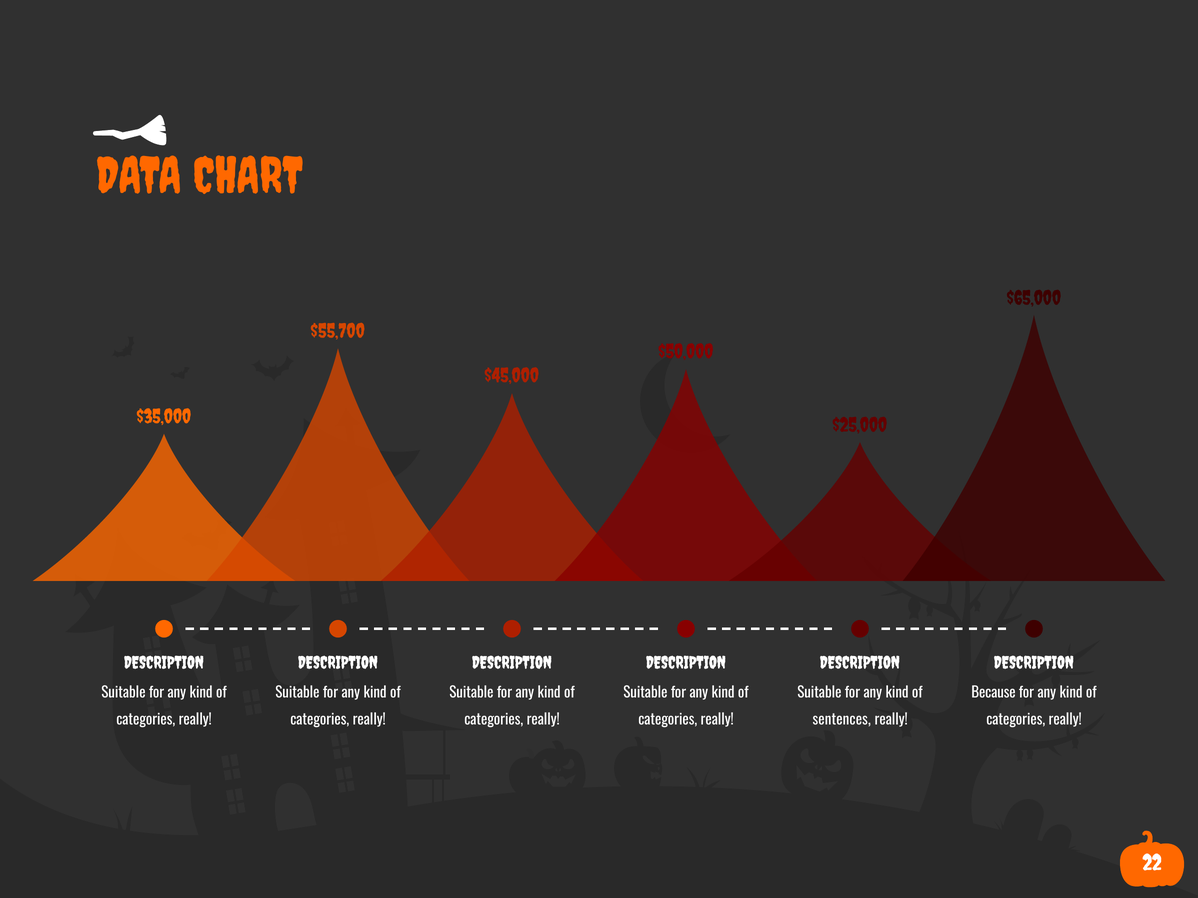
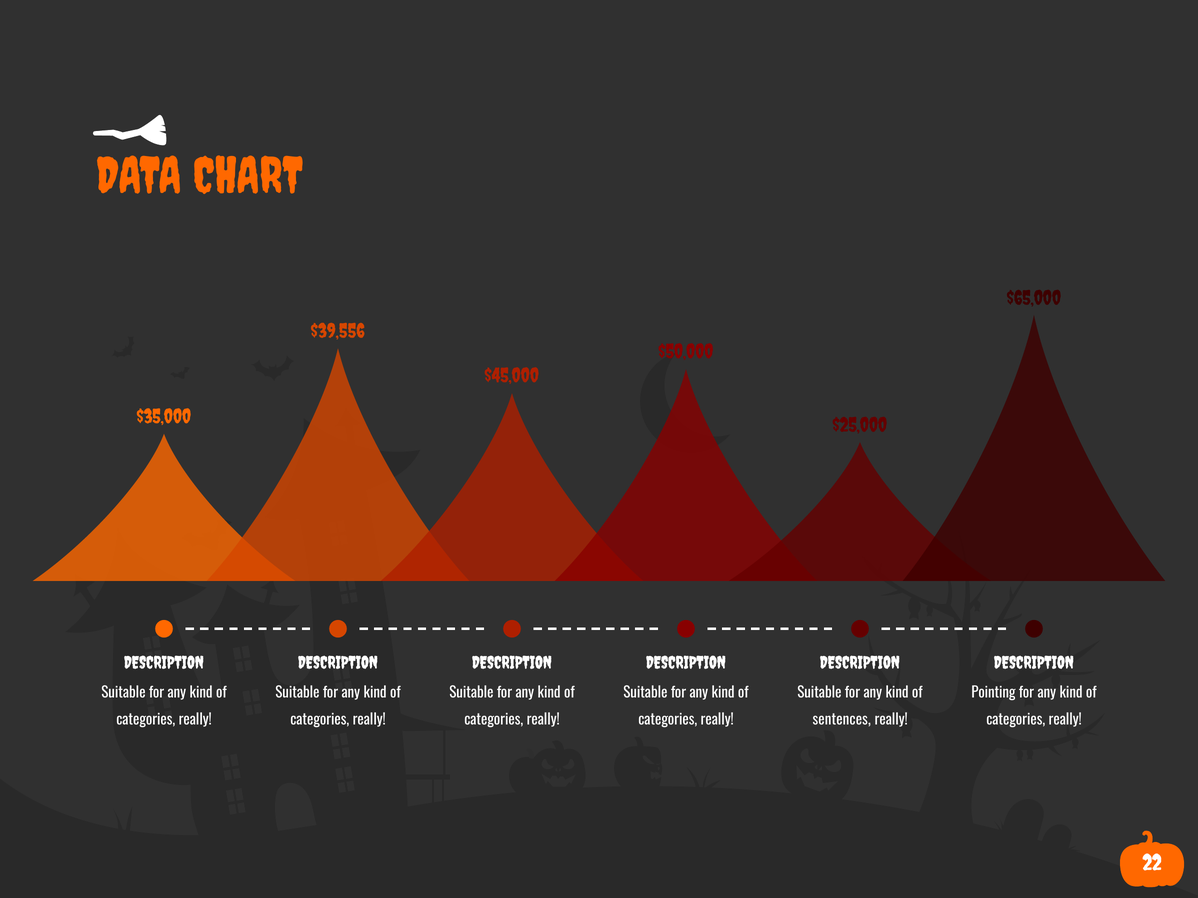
$55,700: $55,700 -> $39,556
Because: Because -> Pointing
